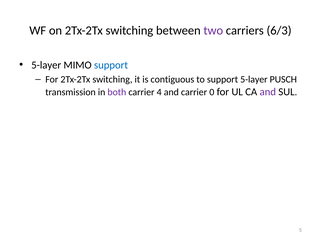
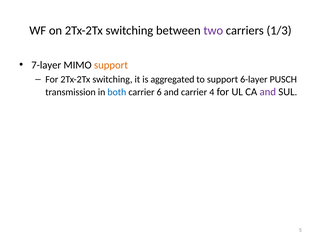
6/3: 6/3 -> 1/3
5-layer at (46, 65): 5-layer -> 7-layer
support at (111, 65) colour: blue -> orange
contiguous: contiguous -> aggregated
support 5-layer: 5-layer -> 6-layer
both colour: purple -> blue
4: 4 -> 6
0: 0 -> 4
